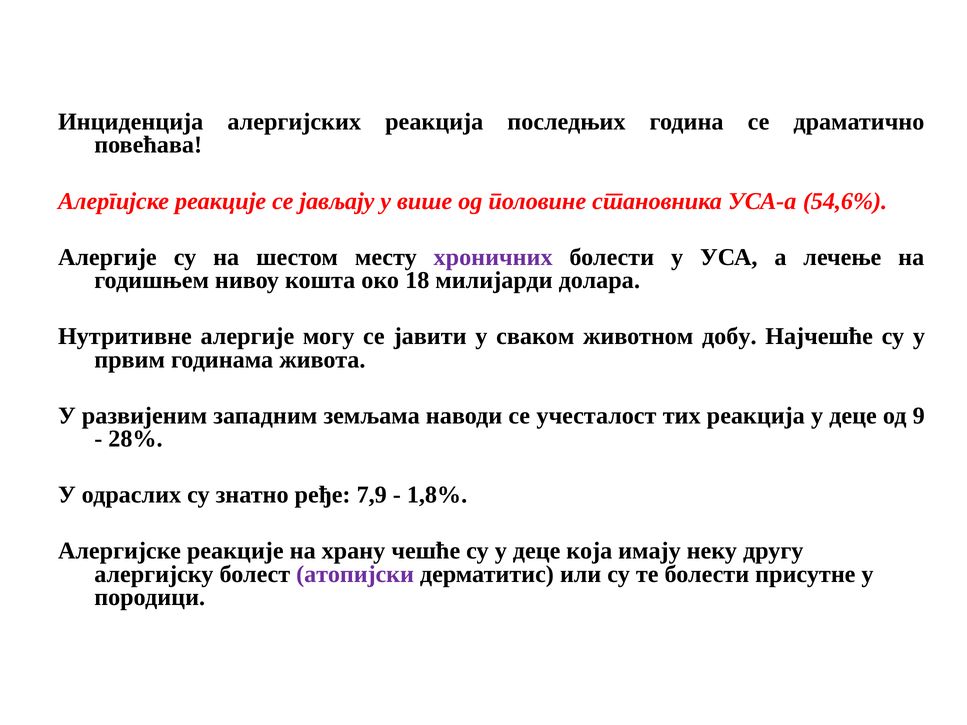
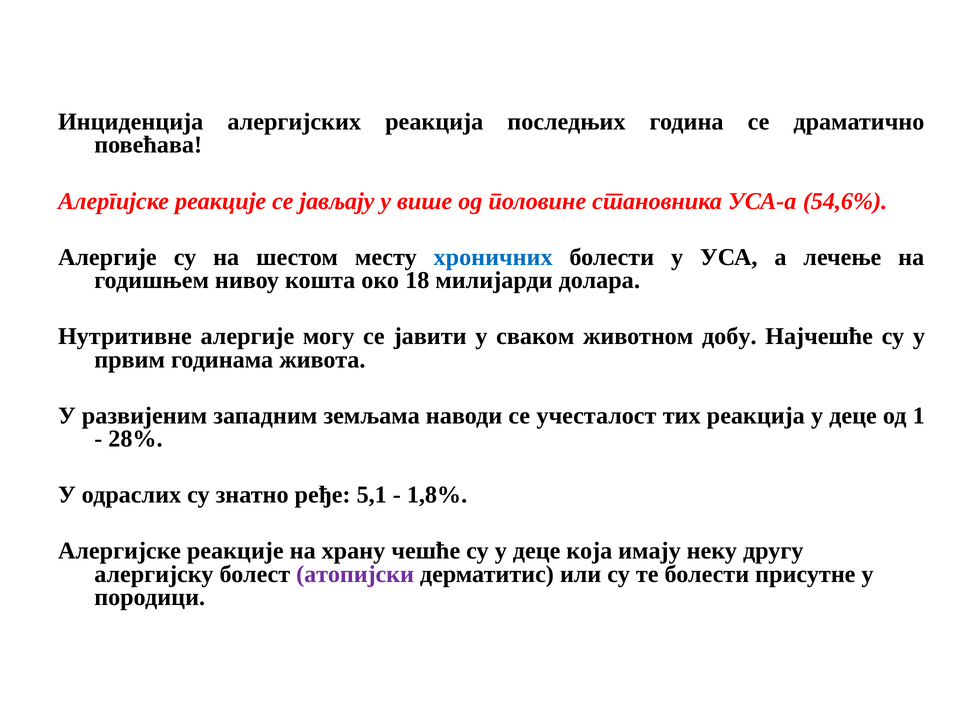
хроничних colour: purple -> blue
9: 9 -> 1
7,9: 7,9 -> 5,1
